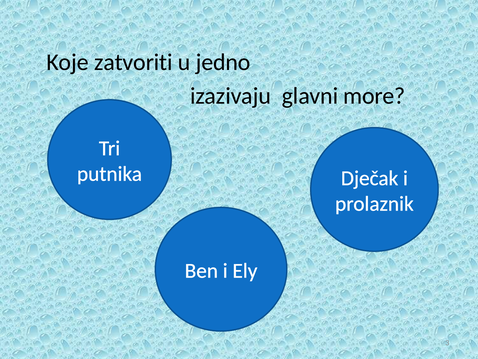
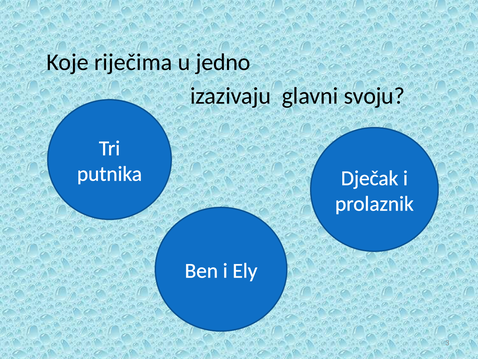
zatvoriti: zatvoriti -> riječima
more: more -> svoju
